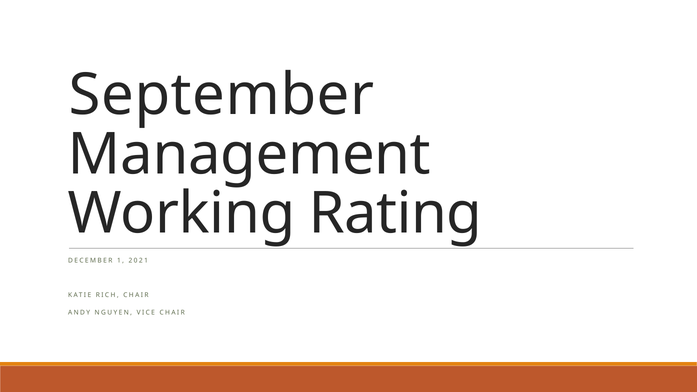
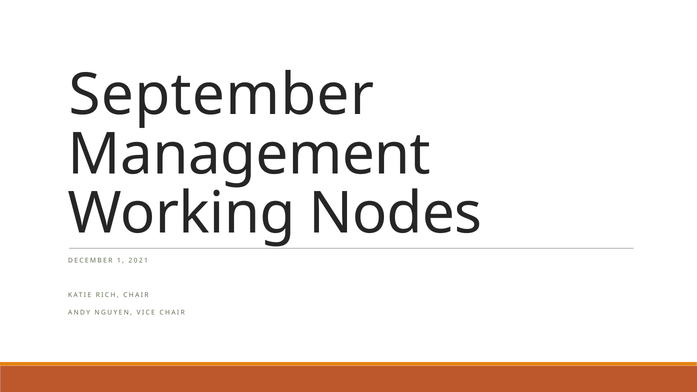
Rating: Rating -> Nodes
